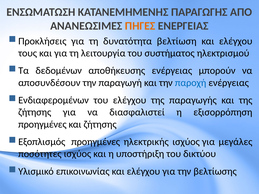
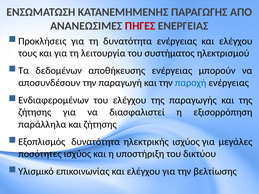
ΠΗΓΕΣ colour: orange -> red
δυνατότητα βελτίωση: βελτίωση -> ενέργειας
προηγμένες at (42, 124): προηγμένες -> παράλληλα
Εξοπλισμός προηγμένες: προηγμένες -> δυνατότητα
